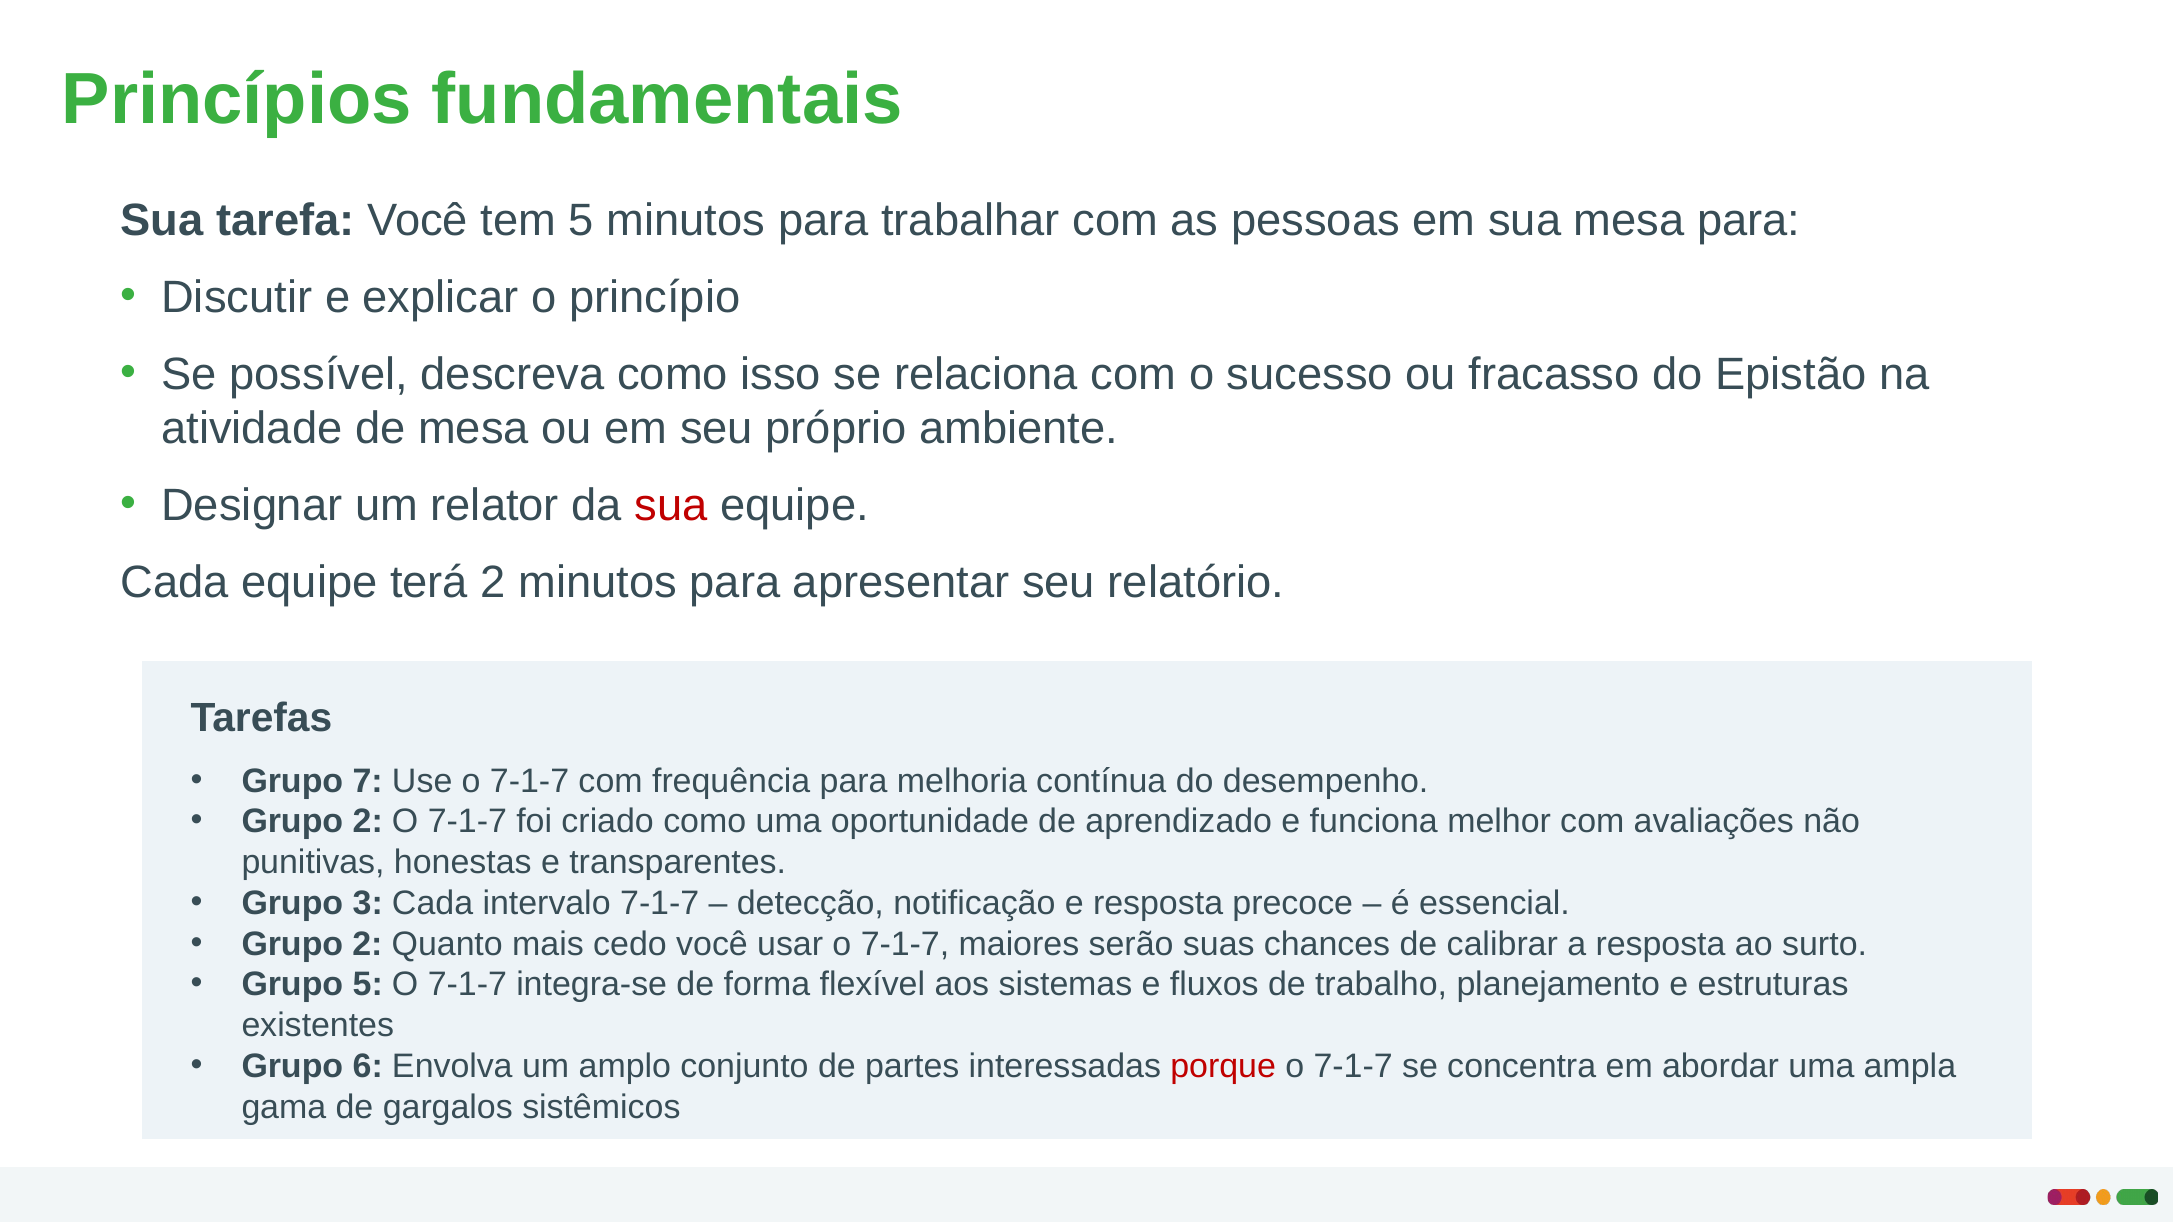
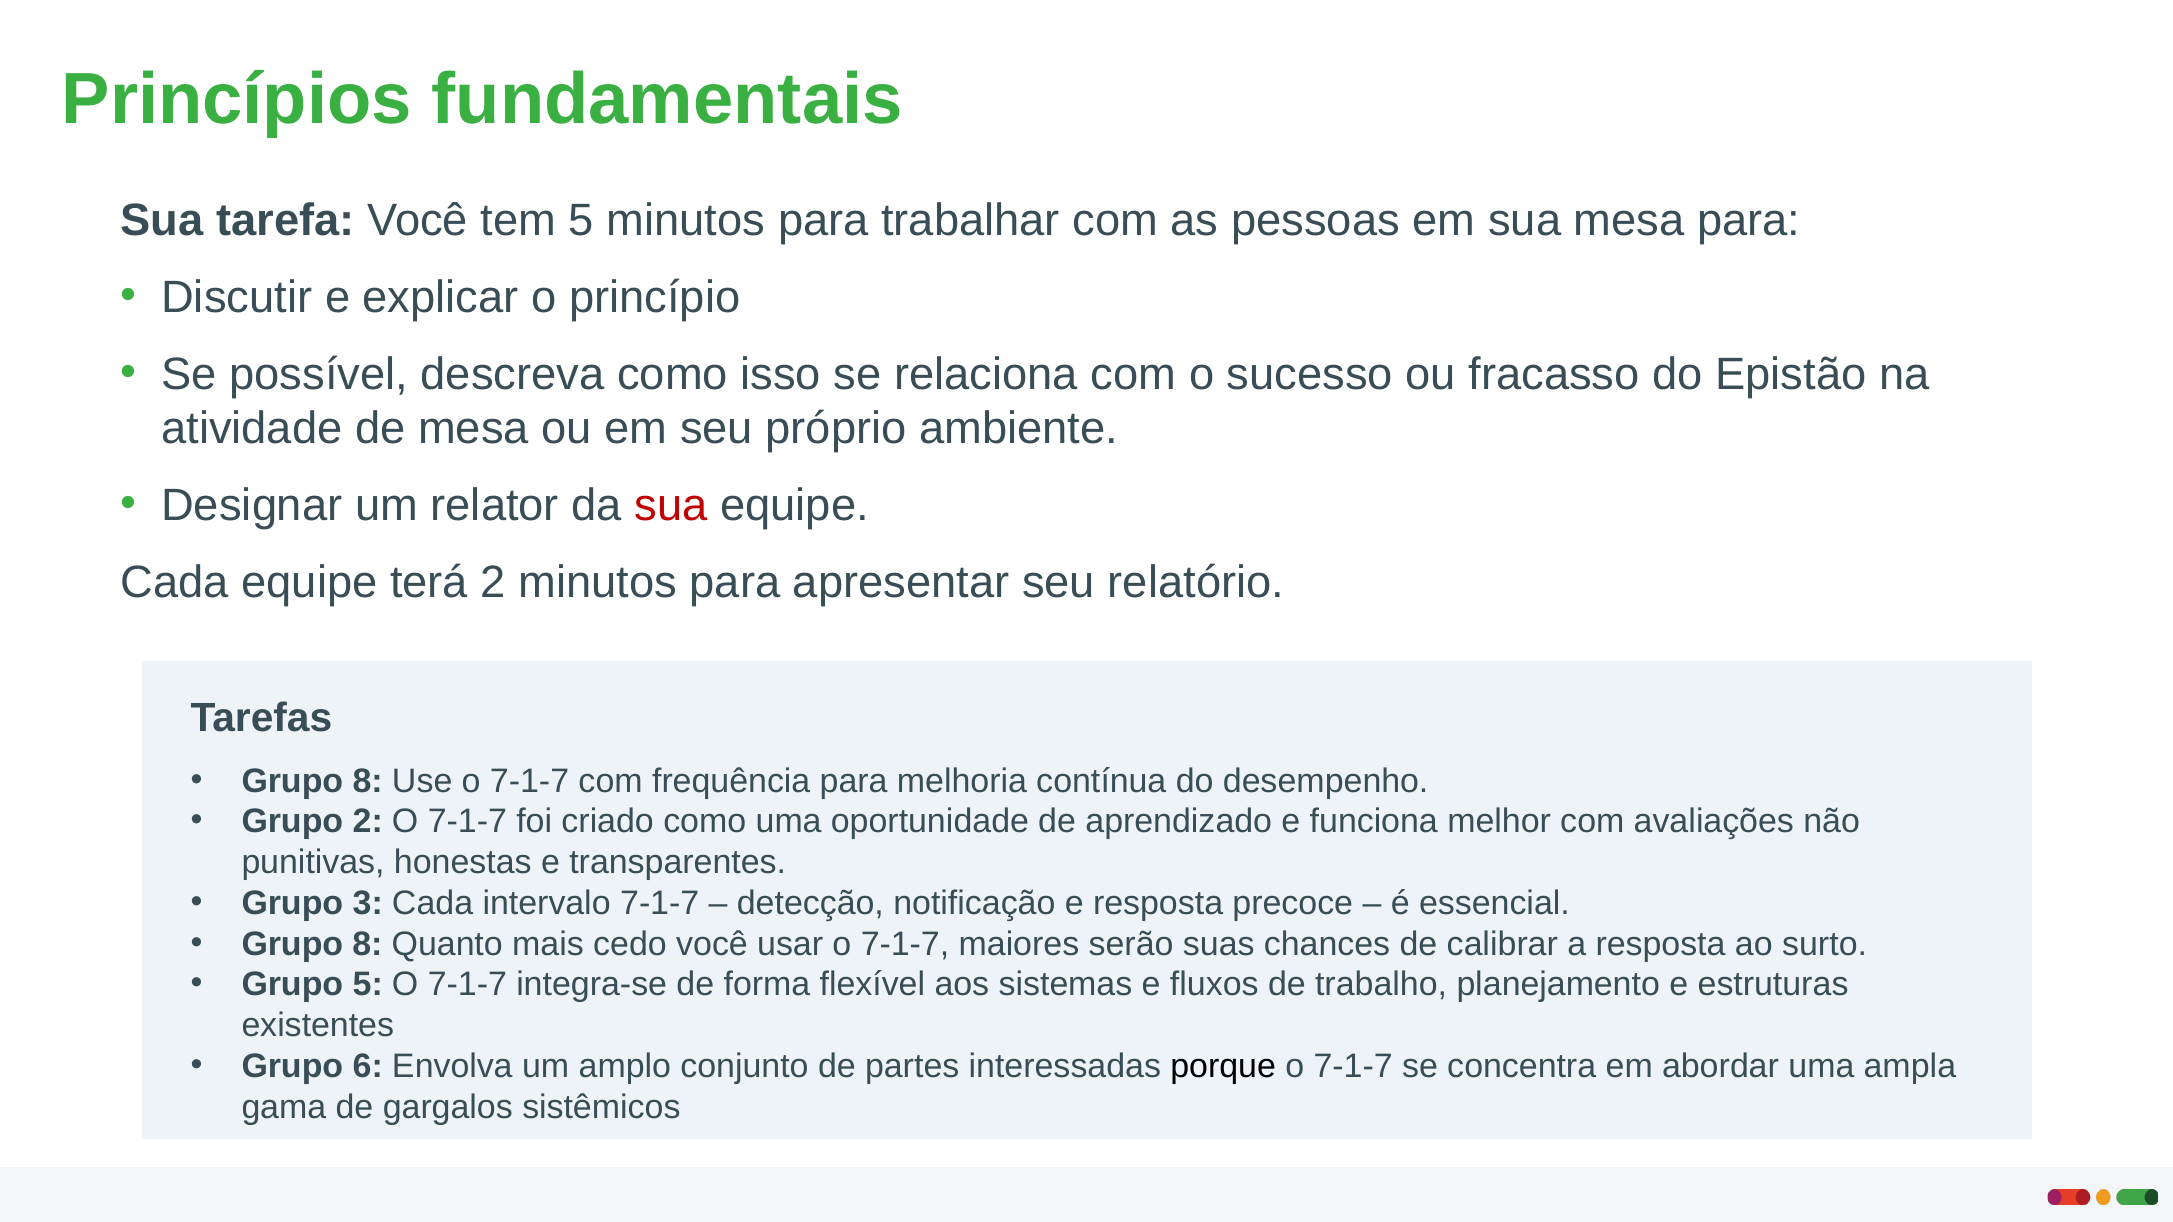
7 at (368, 781): 7 -> 8
2 at (367, 944): 2 -> 8
porque colour: red -> black
